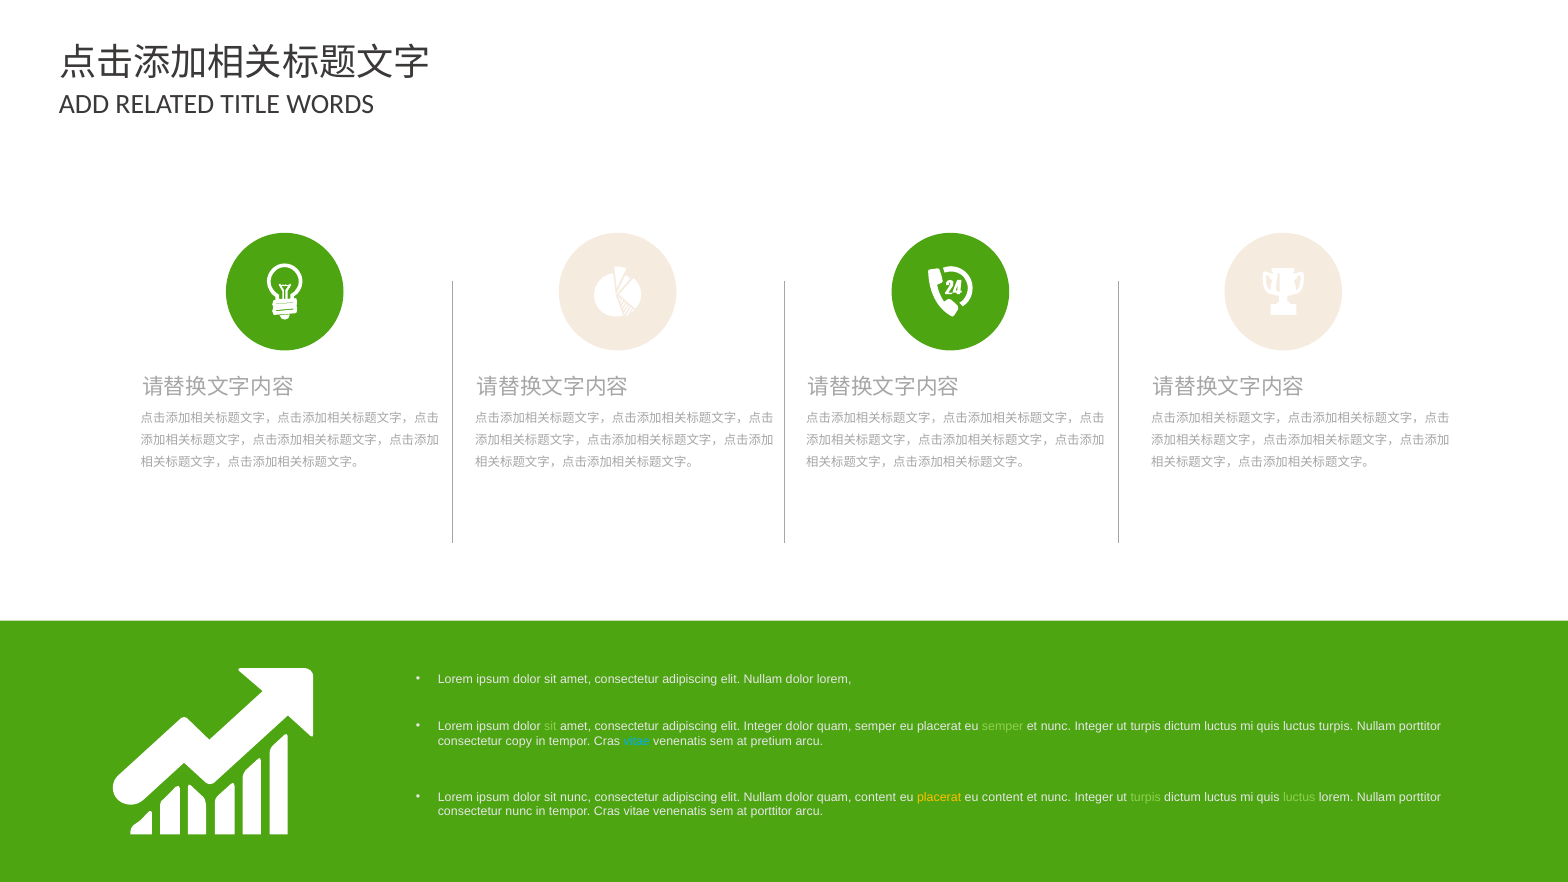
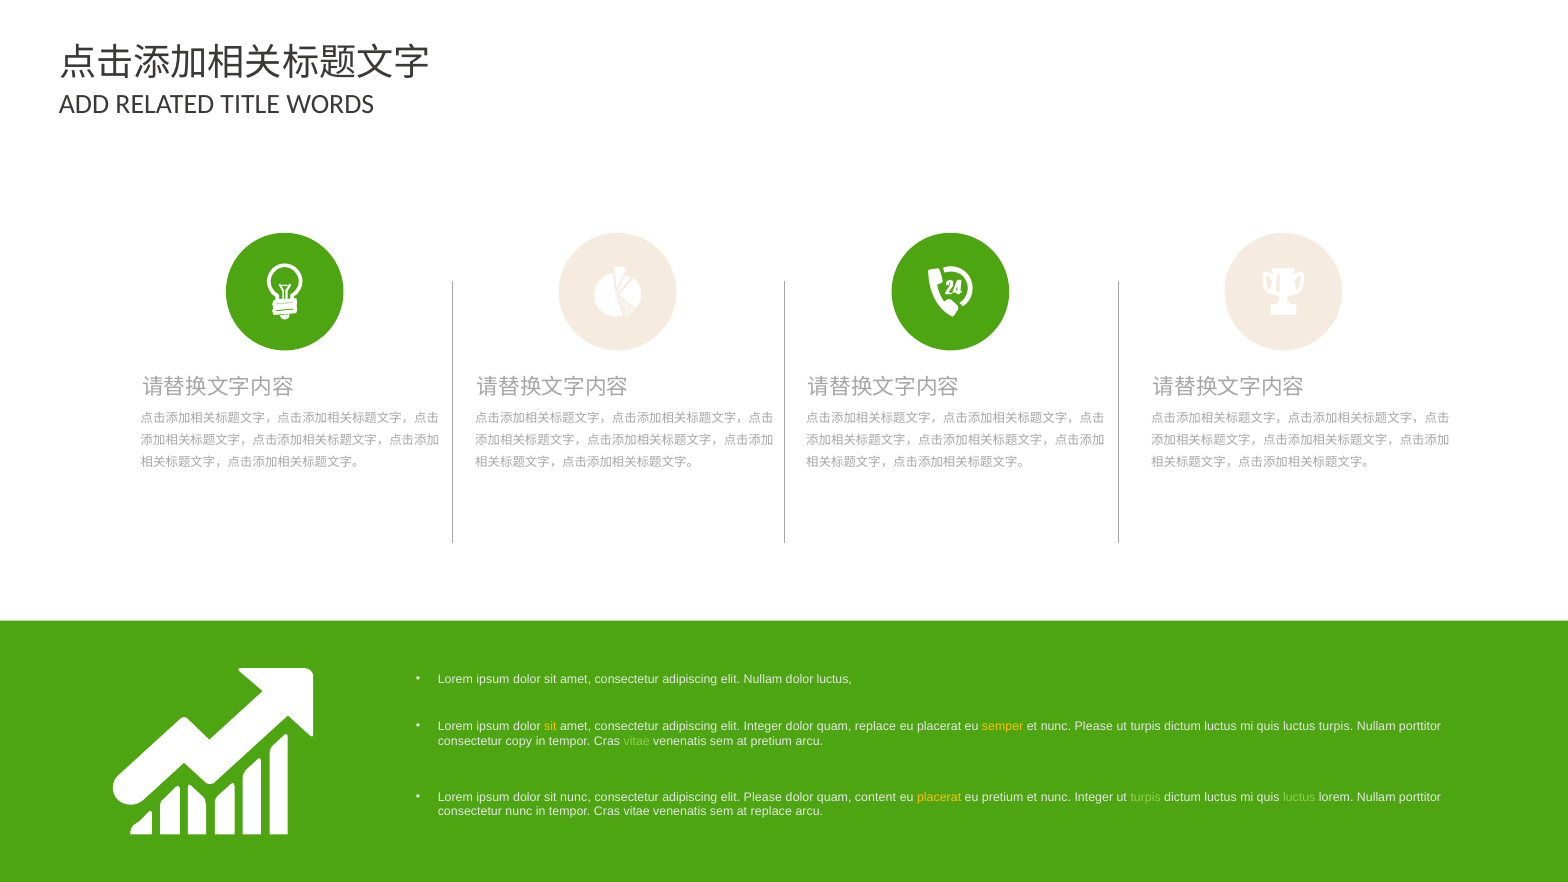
dolor lorem: lorem -> luctus
sit at (550, 726) colour: light green -> yellow
quam semper: semper -> replace
semper at (1003, 726) colour: light green -> yellow
Integer at (1094, 726): Integer -> Please
vitae at (637, 741) colour: light blue -> light green
Nullam at (763, 797): Nullam -> Please
eu content: content -> pretium
at porttitor: porttitor -> replace
